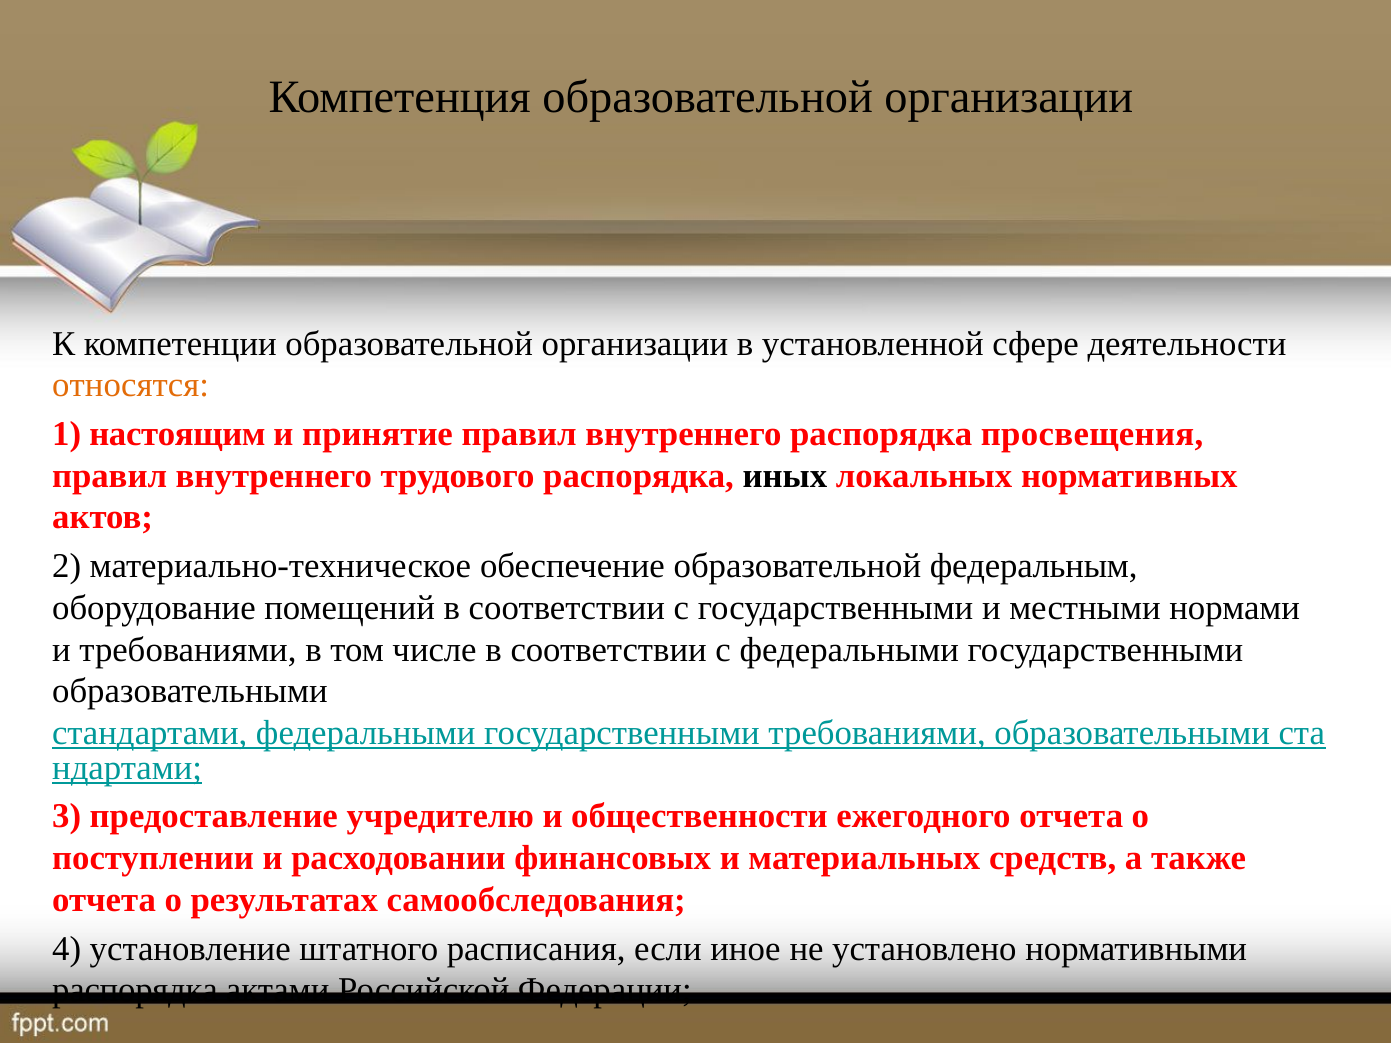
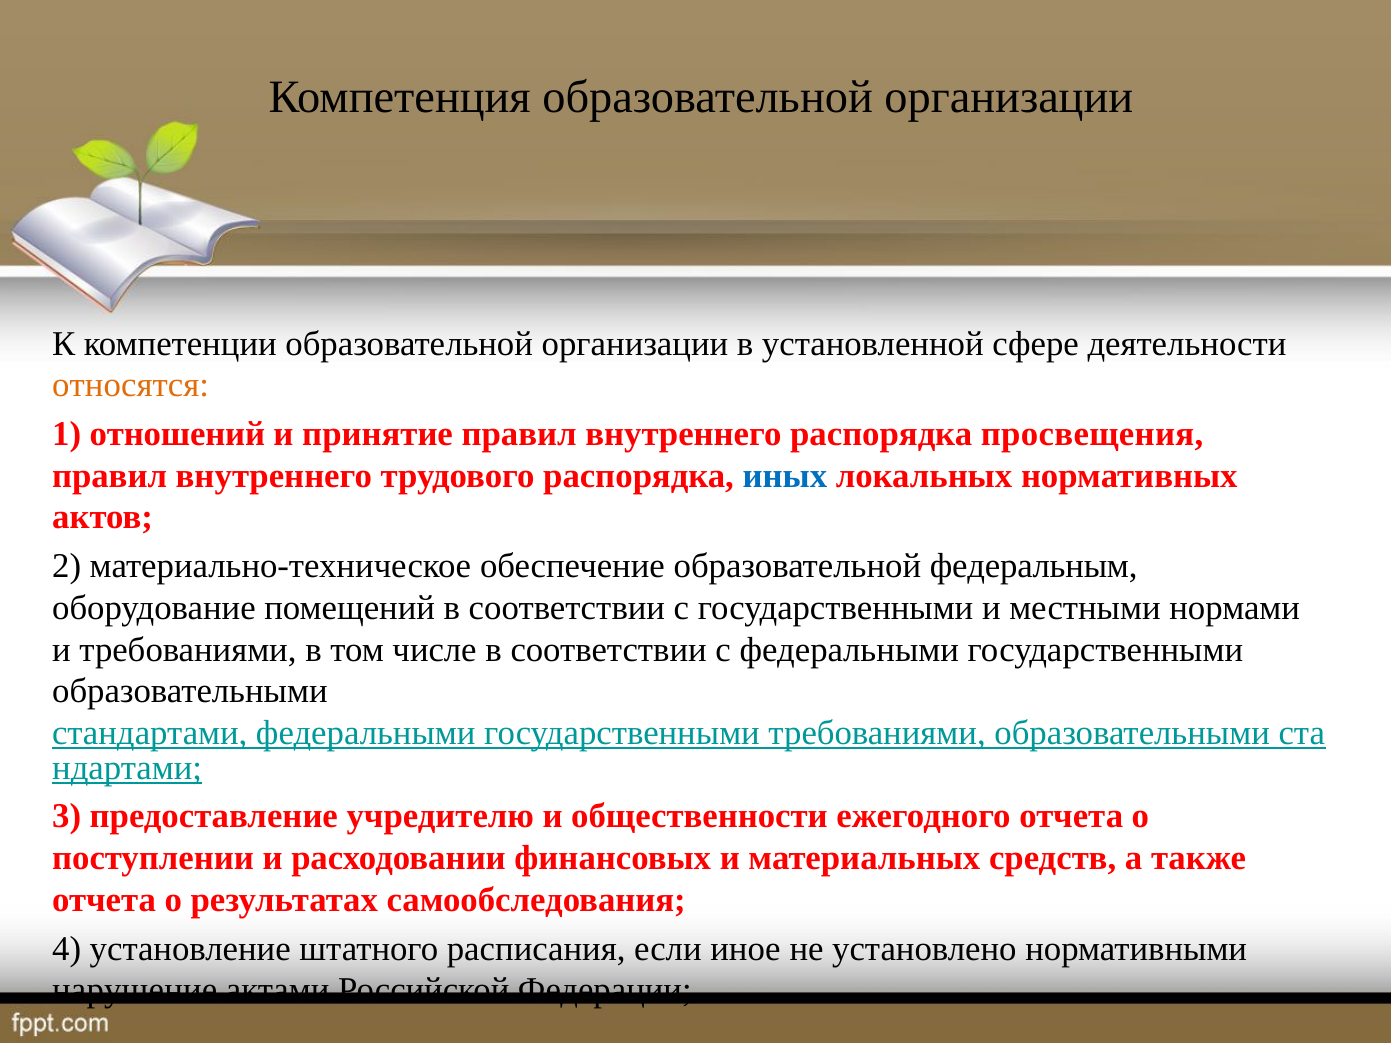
настоящим: настоящим -> отношений
иных colour: black -> blue
распорядка at (135, 991): распорядка -> нарушение
